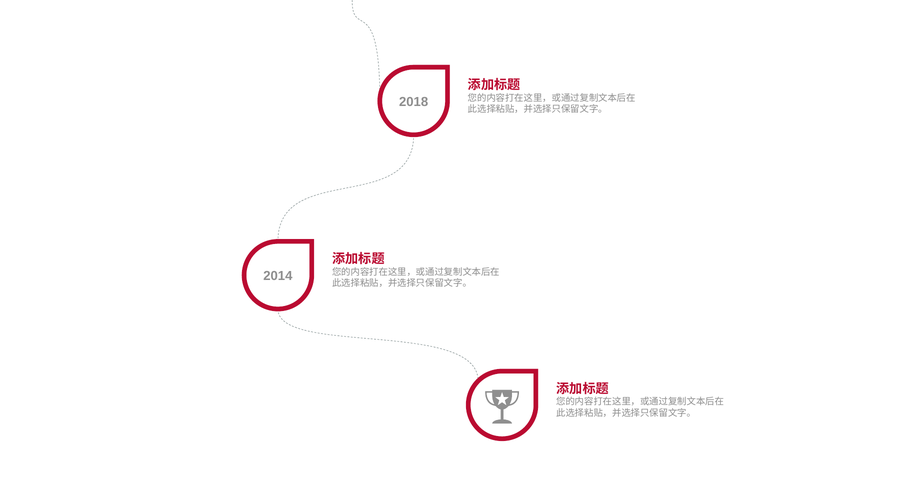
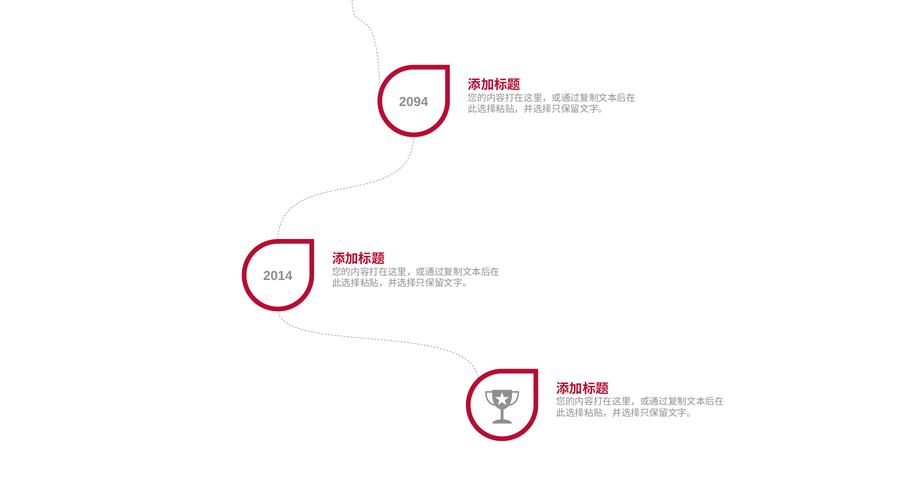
2018: 2018 -> 2094
